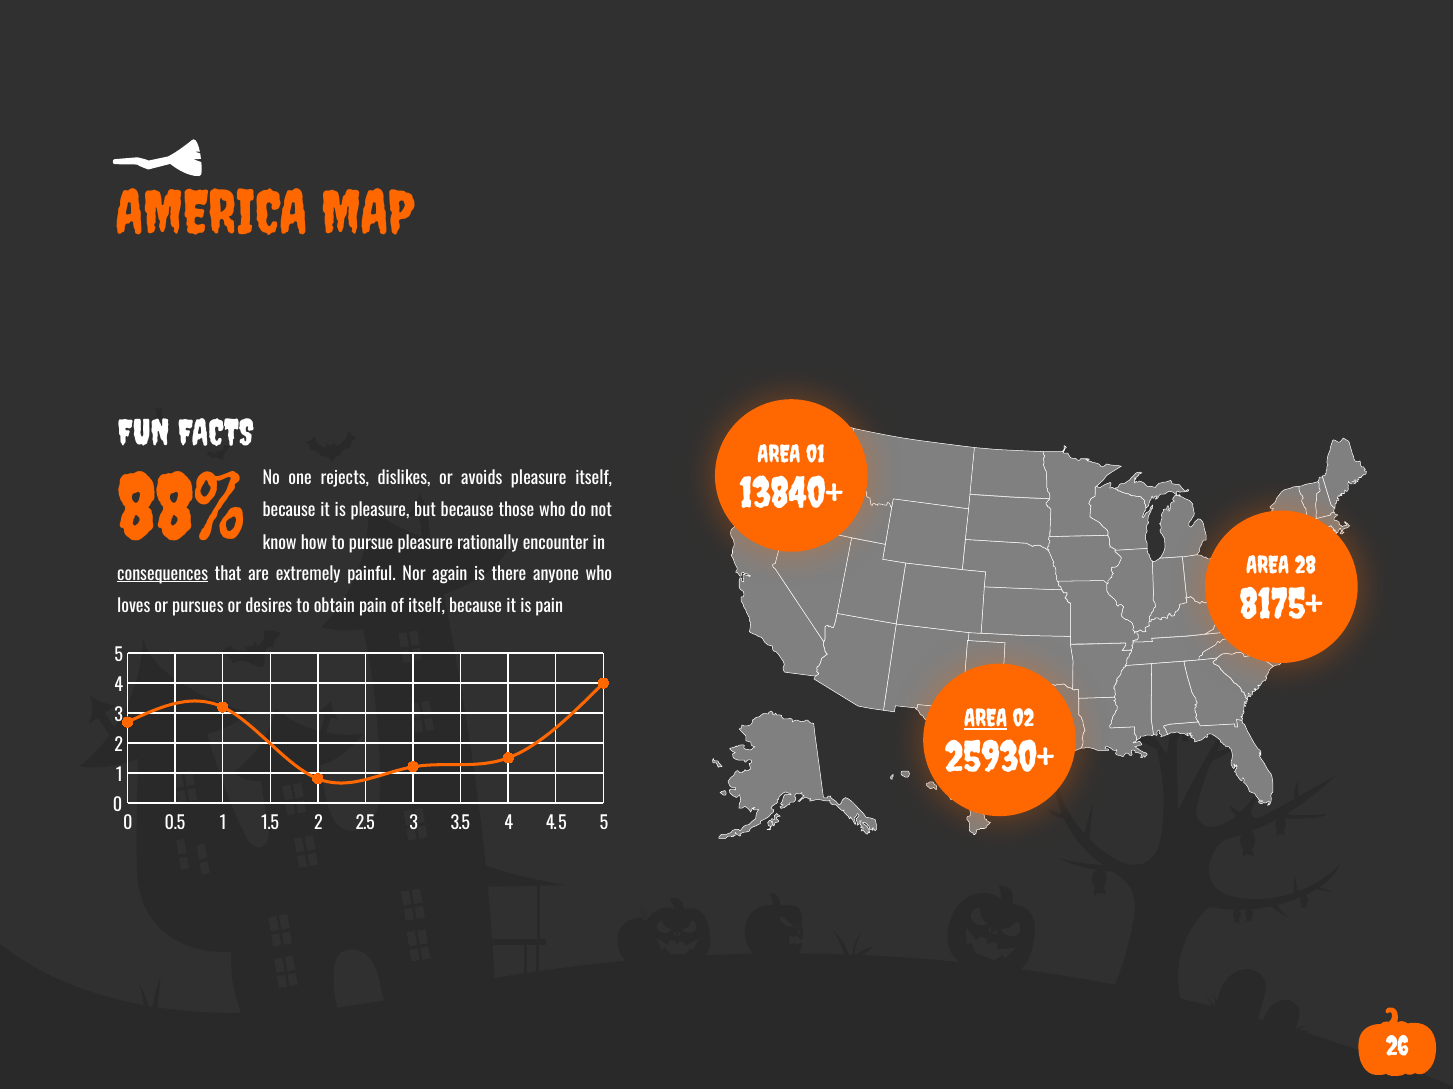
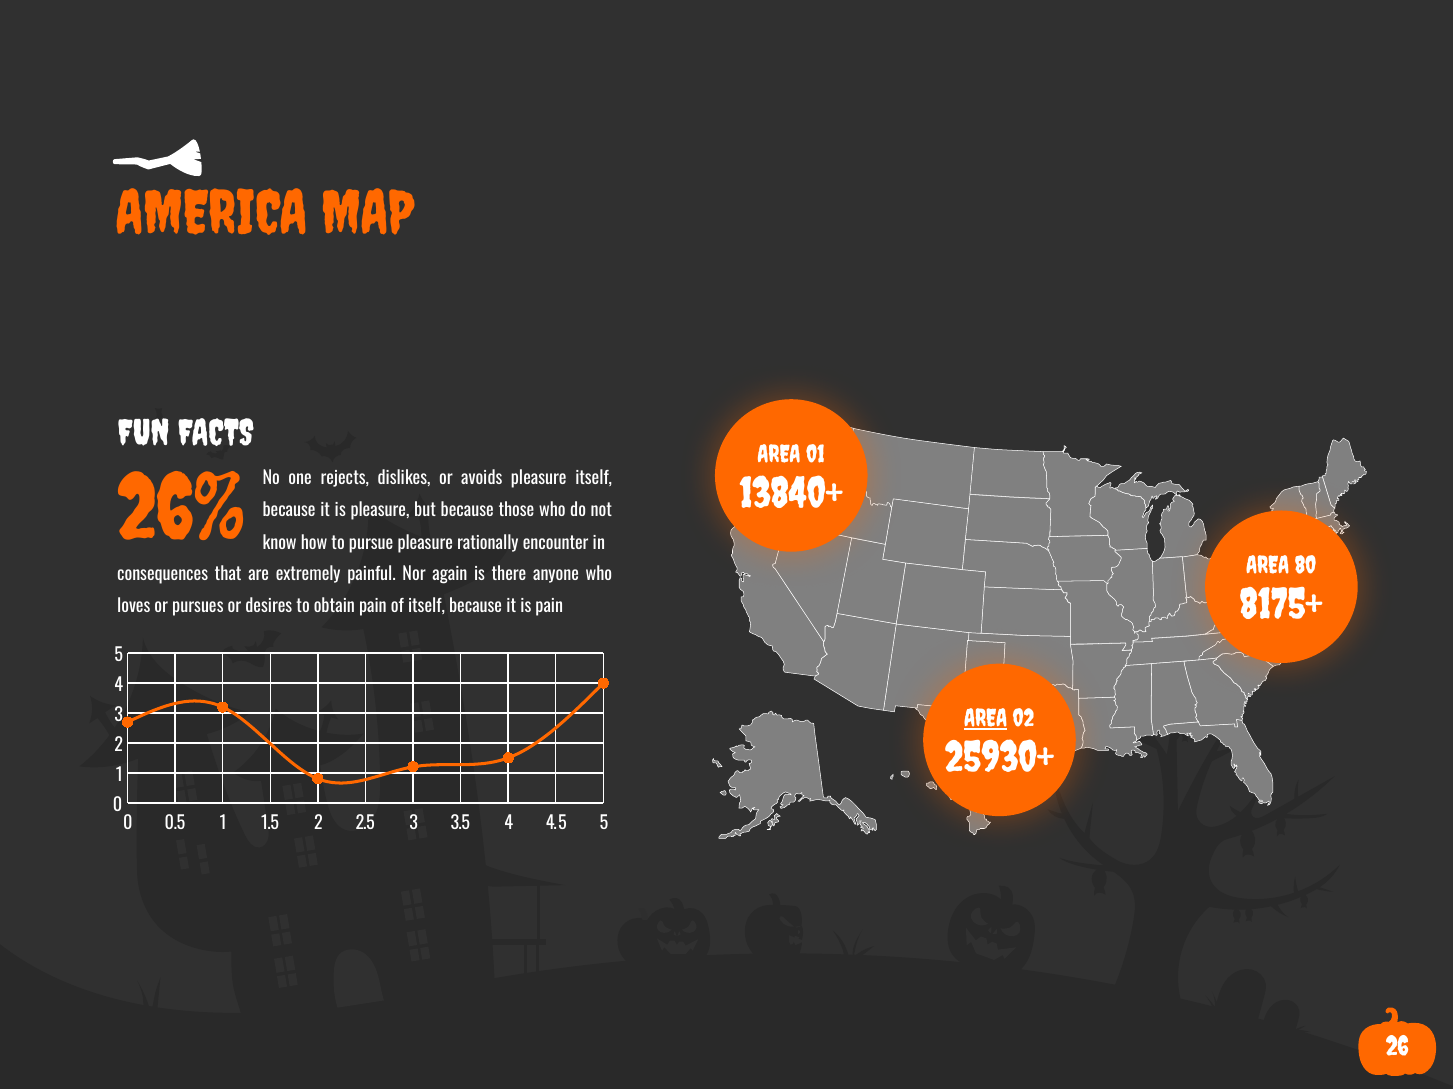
88%: 88% -> 26%
28: 28 -> 80
consequences underline: present -> none
